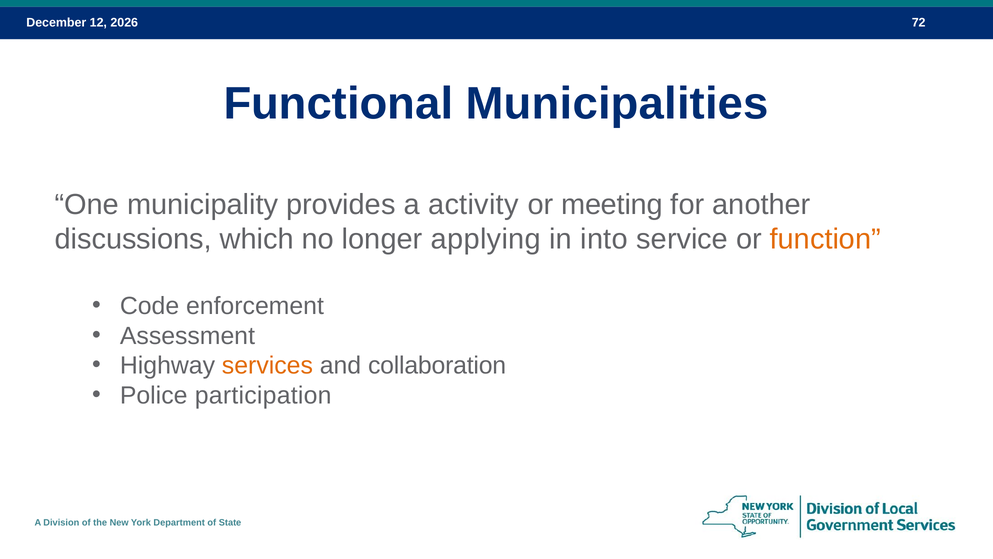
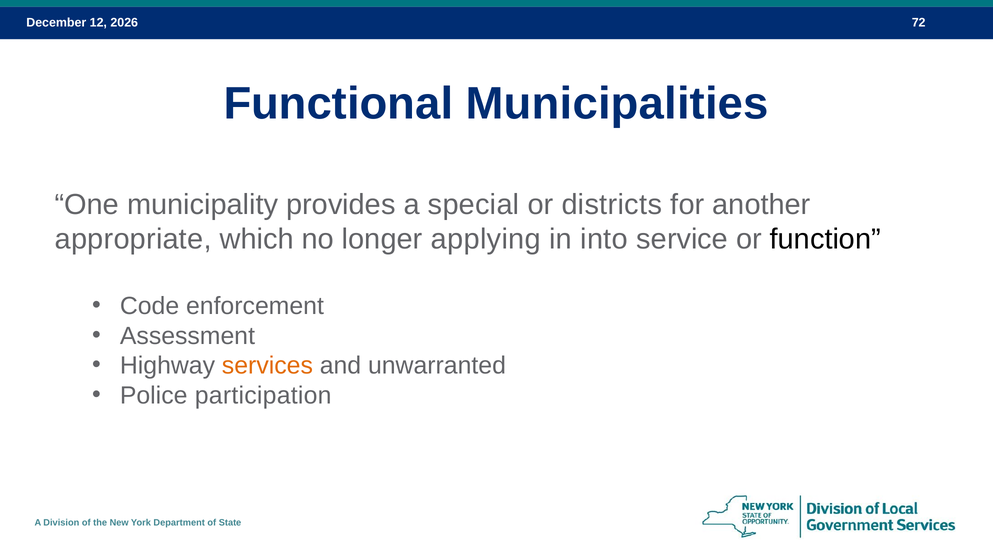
activity: activity -> special
meeting: meeting -> districts
discussions: discussions -> appropriate
function colour: orange -> black
collaboration: collaboration -> unwarranted
